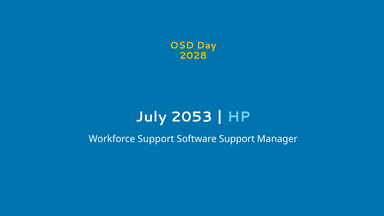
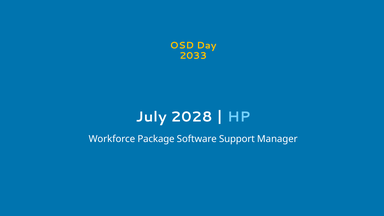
2028: 2028 -> 2033
2053: 2053 -> 2028
Workforce Support: Support -> Package
